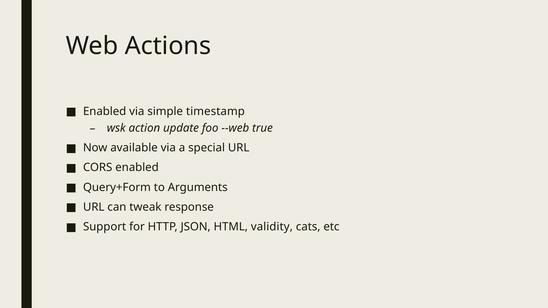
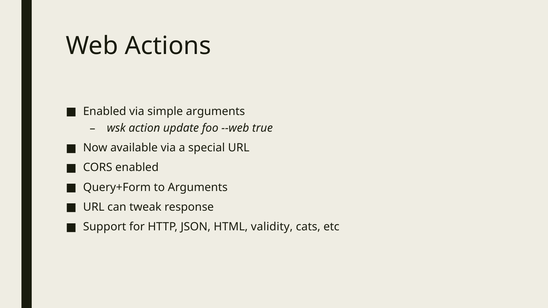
simple timestamp: timestamp -> arguments
